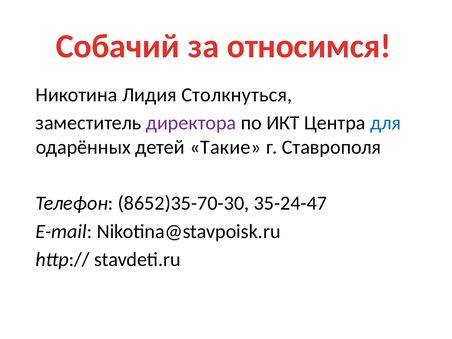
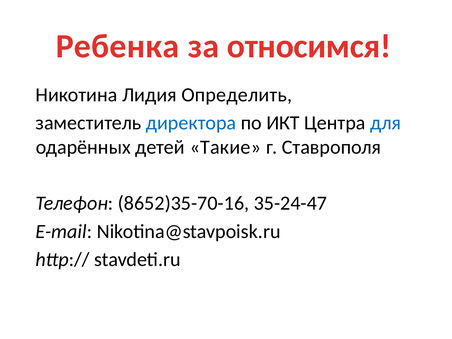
Собачий: Собачий -> Ребенка
Столкнуться: Столкнуться -> Определить
директора colour: purple -> blue
8652)35-70-30: 8652)35-70-30 -> 8652)35-70-16
